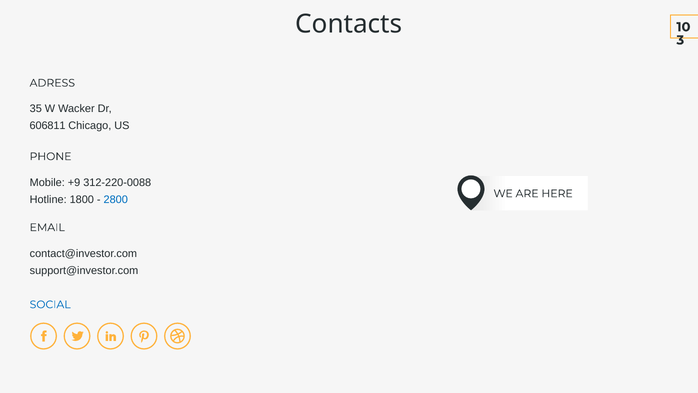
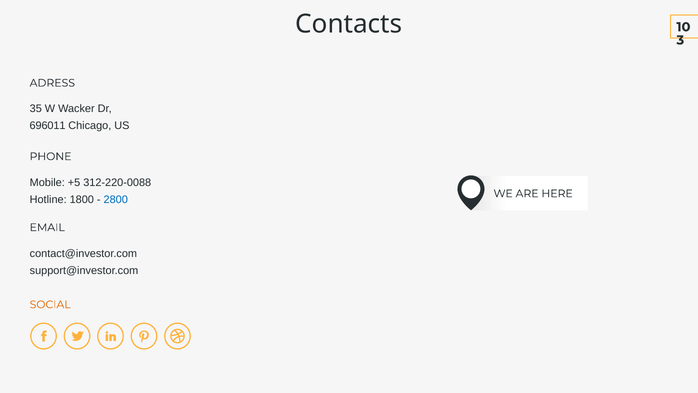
606811: 606811 -> 696011
+9: +9 -> +5
SOCIAL colour: blue -> orange
